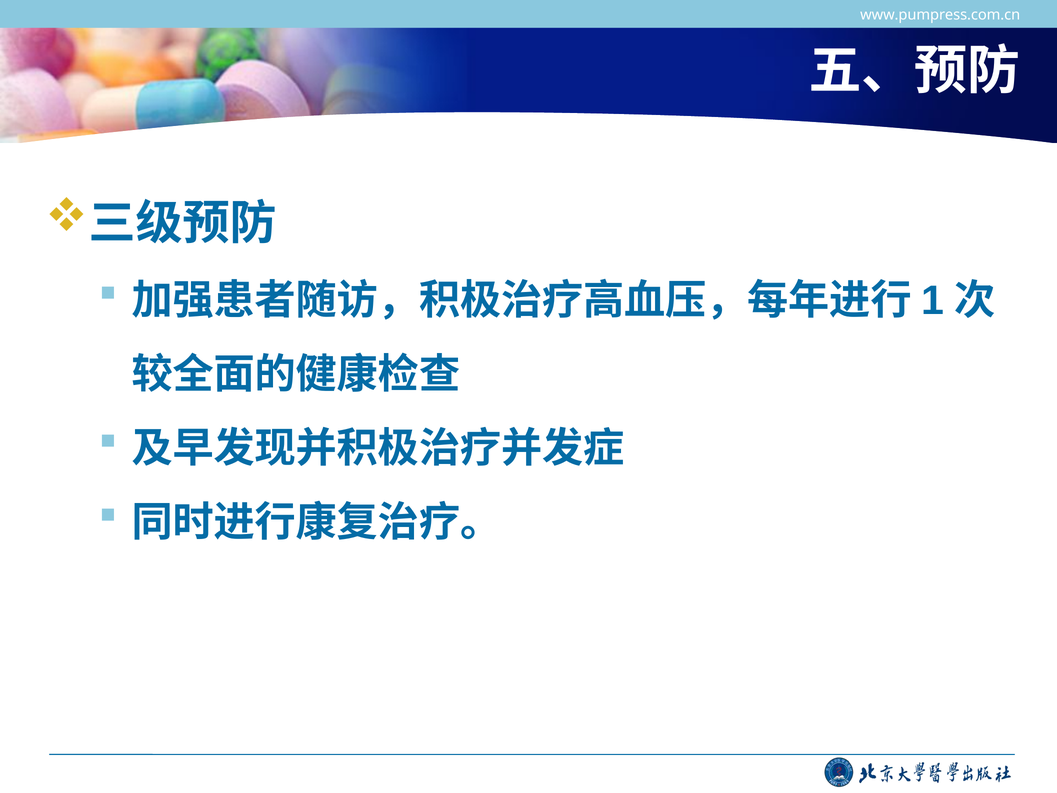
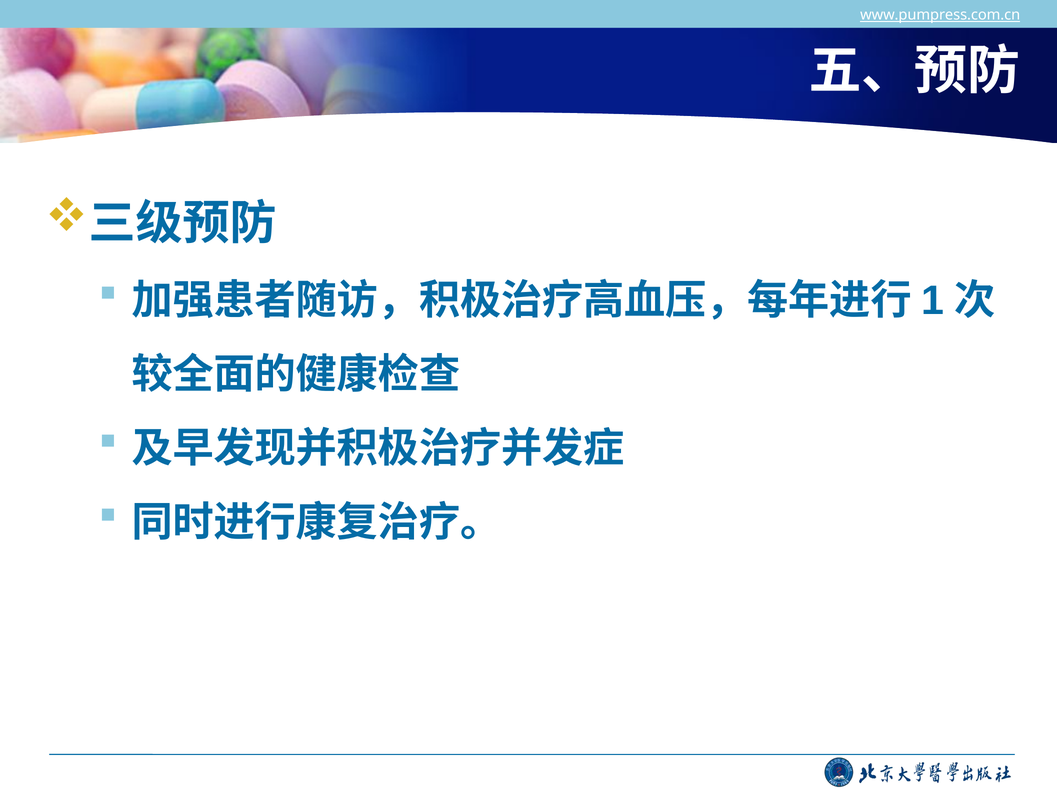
www.pumpress.com.cn underline: none -> present
